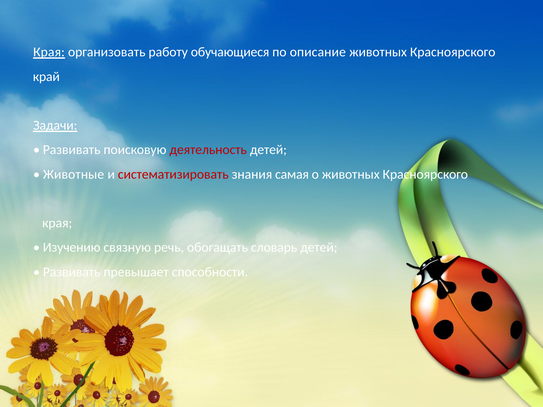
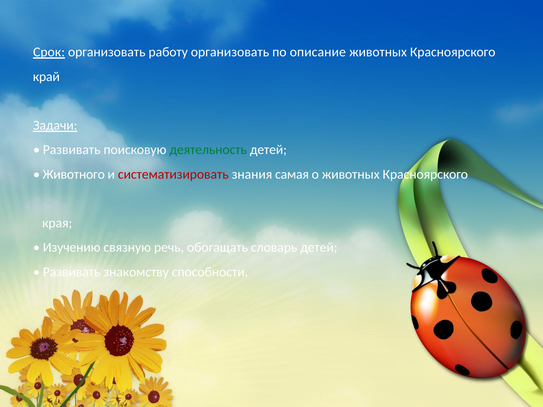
Края at (49, 52): Края -> Срок
работу обучающиеся: обучающиеся -> организовать
деятельность colour: red -> green
Животные: Животные -> Животного
превышает: превышает -> знакомству
